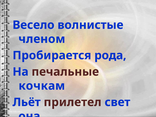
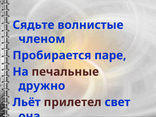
Весело: Весело -> Сядьте
рода: рода -> паре
кочкам: кочкам -> дружно
